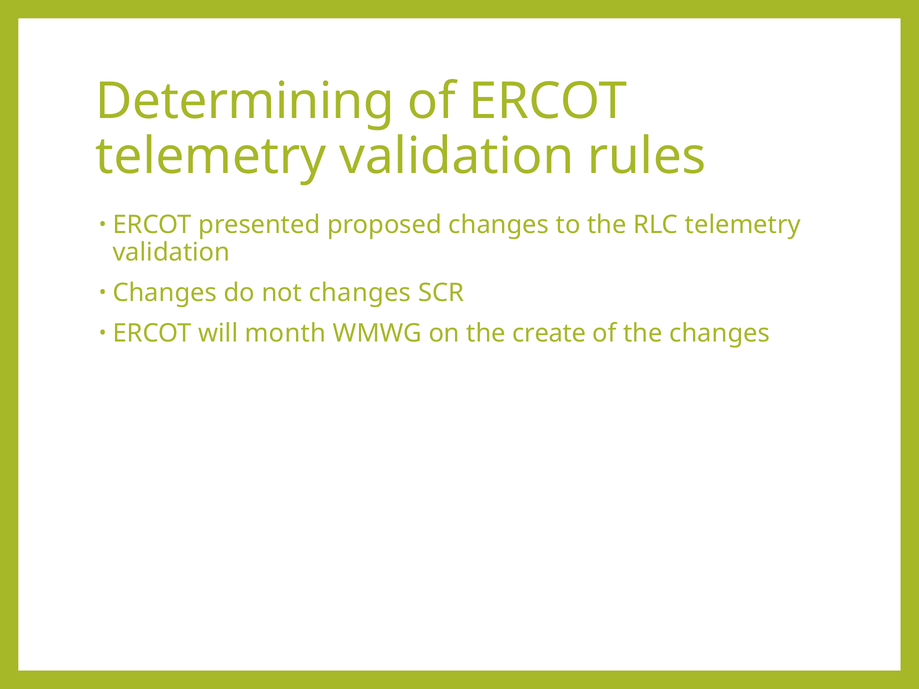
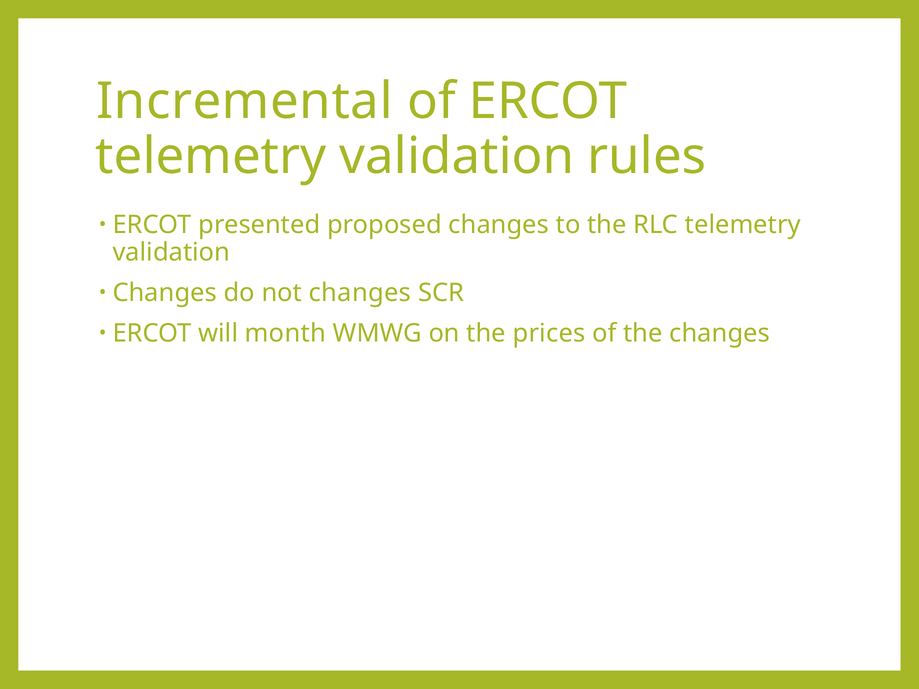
Determining: Determining -> Incremental
create: create -> prices
